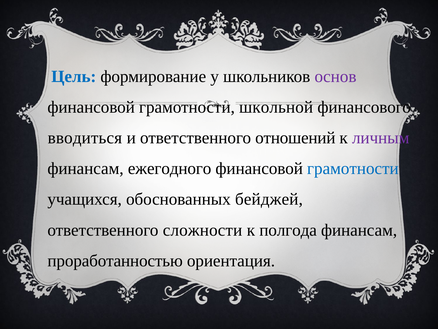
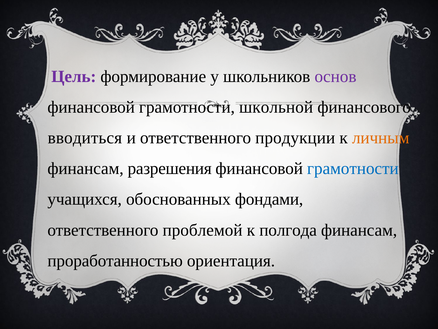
Цель colour: blue -> purple
отношений: отношений -> продукции
личным colour: purple -> orange
ежегодного: ежегодного -> разрешения
бейджей: бейджей -> фондами
сложности: сложности -> проблемой
